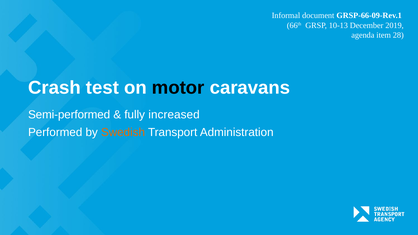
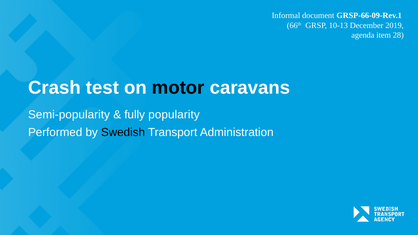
Semi-performed: Semi-performed -> Semi-popularity
increased: increased -> popularity
Swedish colour: orange -> black
